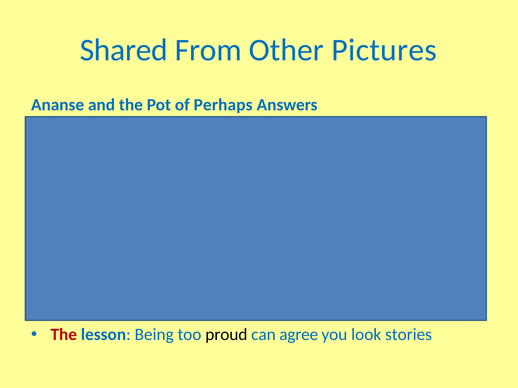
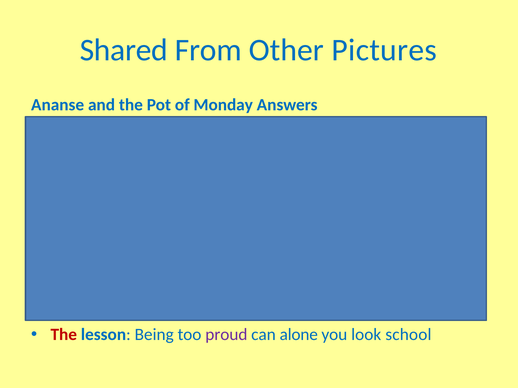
Perhaps: Perhaps -> Monday
proud at (226, 335) colour: black -> purple
agree: agree -> alone
stories: stories -> school
